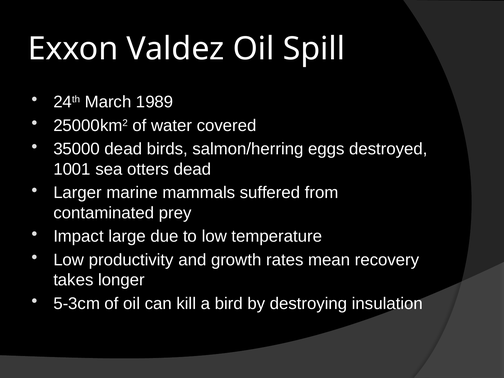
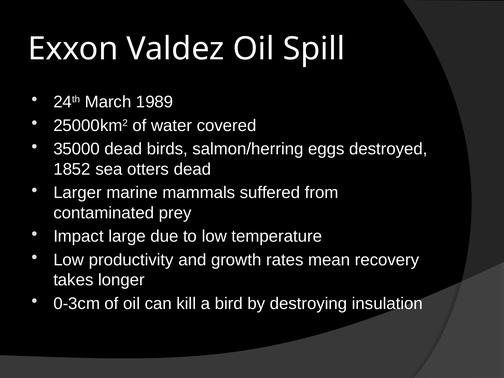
1001: 1001 -> 1852
5-3cm: 5-3cm -> 0-3cm
